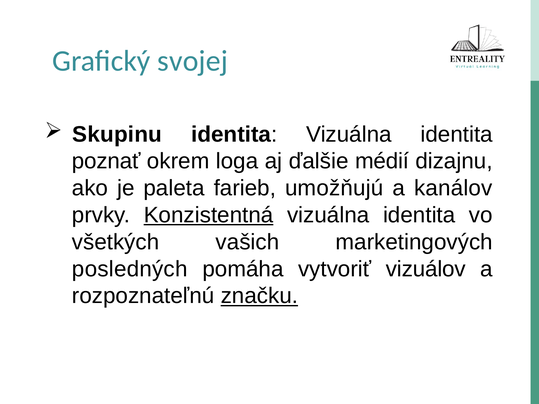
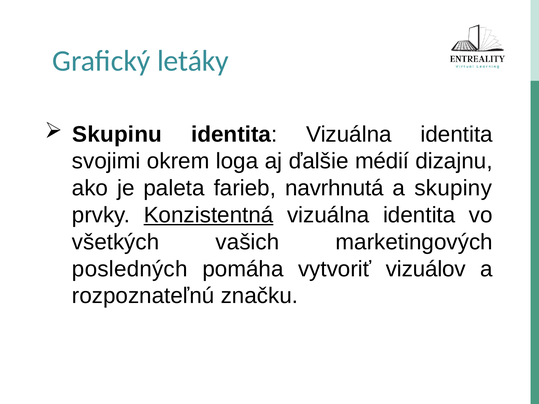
svojej: svojej -> letáky
poznať: poznať -> svojimi
umožňujú: umožňujú -> navrhnutá
kanálov: kanálov -> skupiny
značku underline: present -> none
